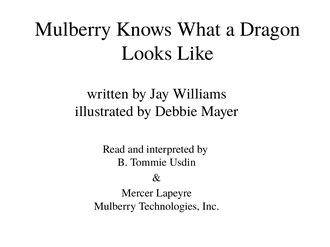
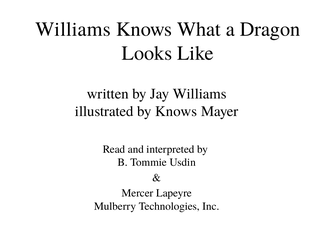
Mulberry at (73, 29): Mulberry -> Williams
by Debbie: Debbie -> Knows
